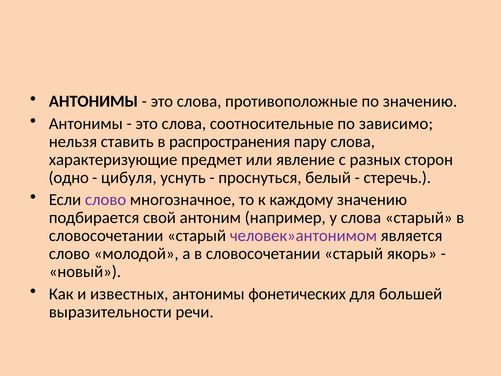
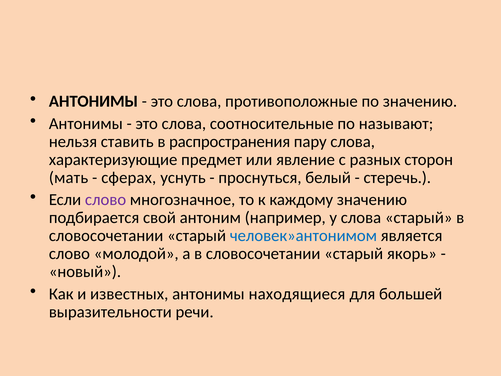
зависимо: зависимо -> называют
одно: одно -> мать
цибуля: цибуля -> сферах
человек»антонимом colour: purple -> blue
фонетических: фонетических -> находящиеся
